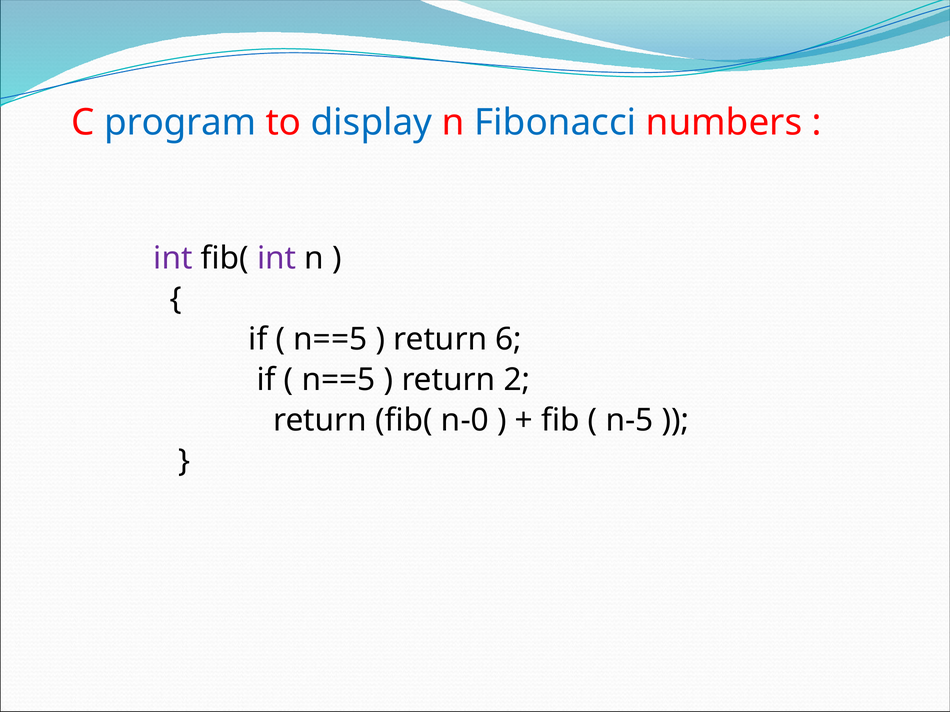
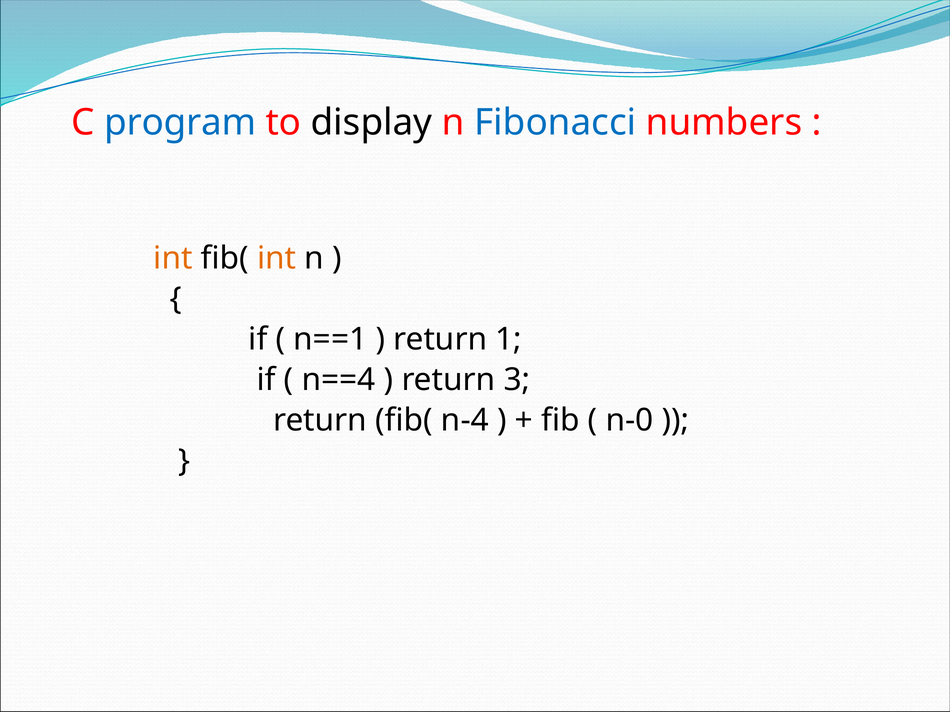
display colour: blue -> black
int at (173, 259) colour: purple -> orange
int at (277, 259) colour: purple -> orange
n==5 at (330, 340): n==5 -> n==1
6: 6 -> 1
n==5 at (339, 380): n==5 -> n==4
2: 2 -> 3
n-0: n-0 -> n-4
n-5: n-5 -> n-0
